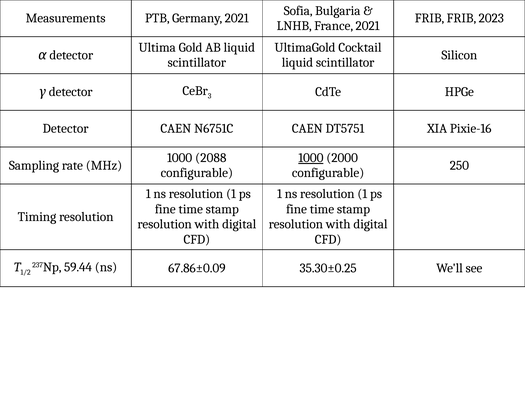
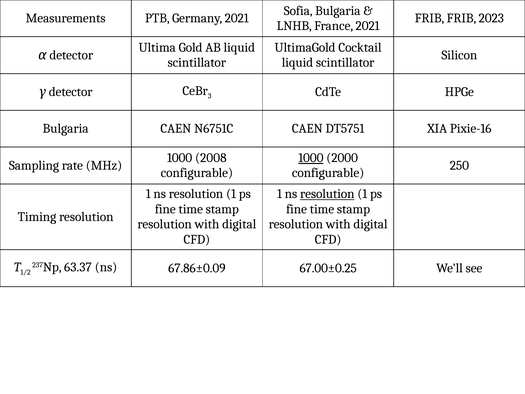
Detector at (66, 129): Detector -> Bulgaria
2088: 2088 -> 2008
resolution at (327, 194) underline: none -> present
59.44: 59.44 -> 63.37
35.30±0.25: 35.30±0.25 -> 67.00±0.25
